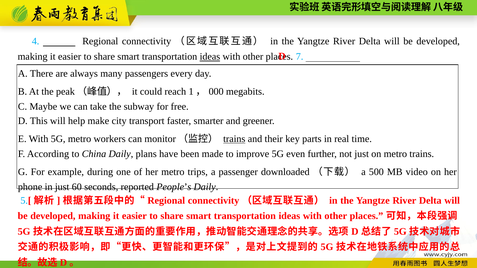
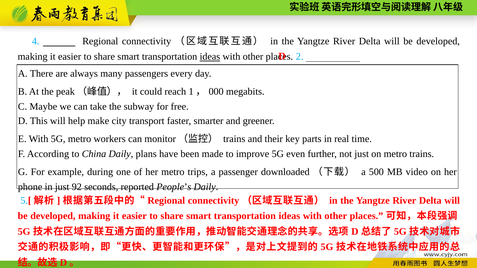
7: 7 -> 2
trains at (234, 139) underline: present -> none
60: 60 -> 92
